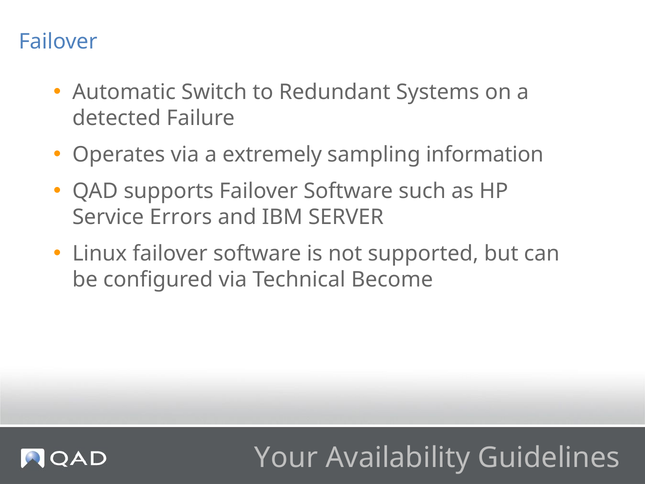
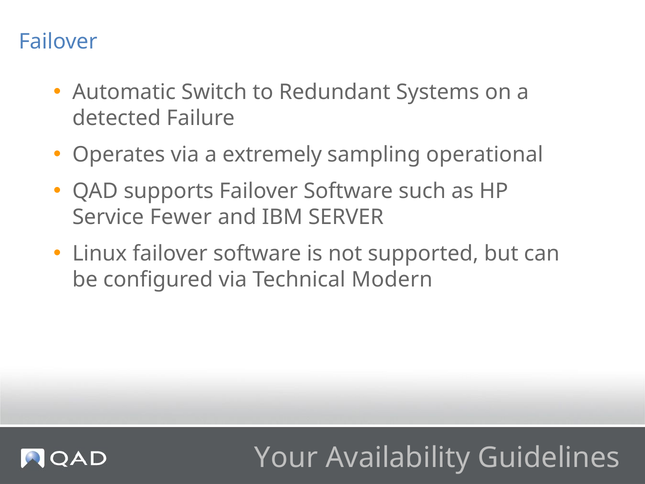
information: information -> operational
Errors: Errors -> Fewer
Become: Become -> Modern
